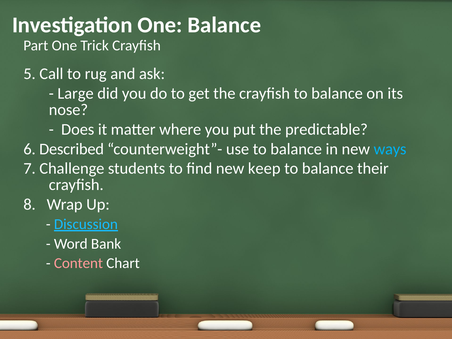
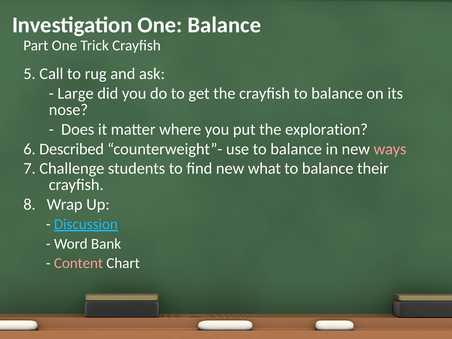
predictable: predictable -> exploration
ways colour: light blue -> pink
keep: keep -> what
